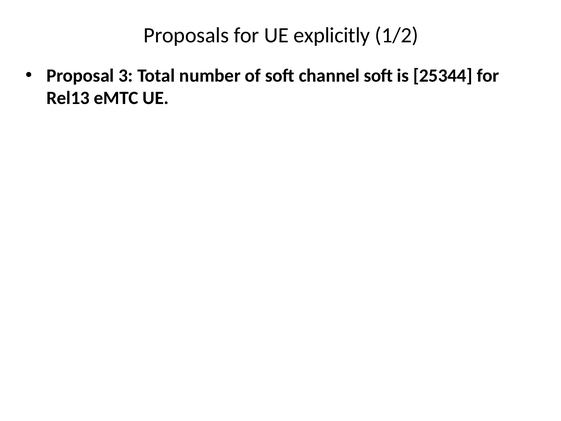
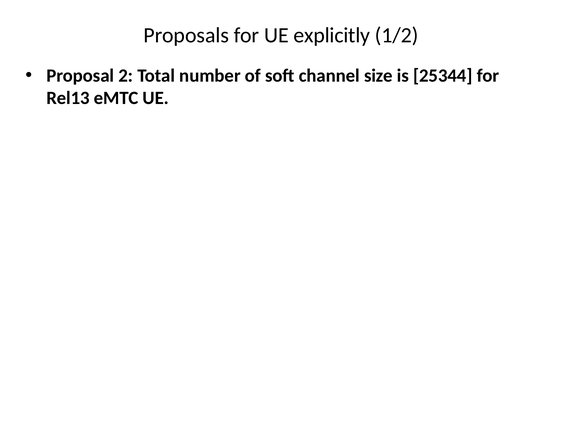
3: 3 -> 2
channel soft: soft -> size
